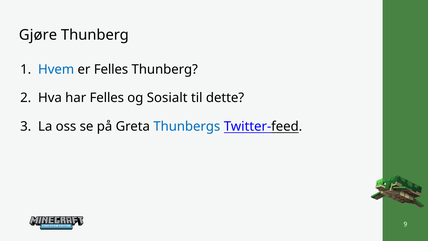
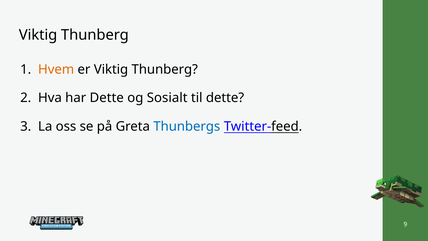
Gjøre at (38, 35): Gjøre -> Viktig
Hvem colour: blue -> orange
er Felles: Felles -> Viktig
har Felles: Felles -> Dette
